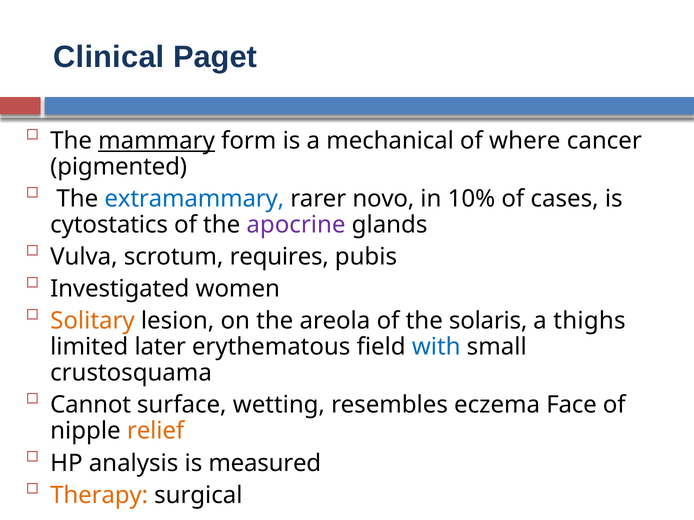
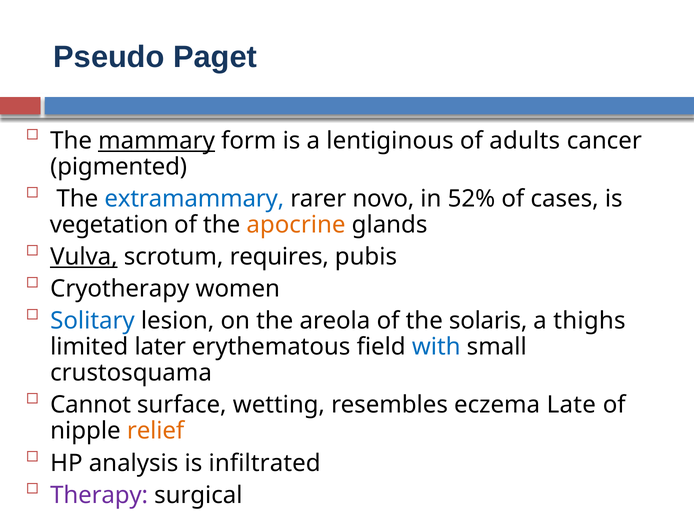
Clinical: Clinical -> Pseudo
mechanical: mechanical -> lentiginous
where: where -> adults
10%: 10% -> 52%
cytostatics: cytostatics -> vegetation
apocrine colour: purple -> orange
Vulva underline: none -> present
Investigated: Investigated -> Cryotherapy
Solitary colour: orange -> blue
Face: Face -> Late
measured: measured -> infiltrated
Therapy colour: orange -> purple
